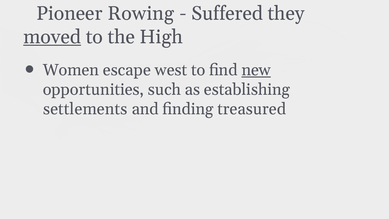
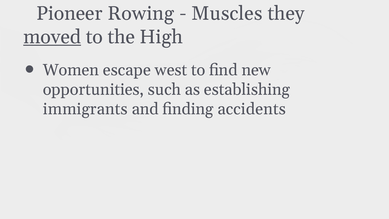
Suffered: Suffered -> Muscles
new underline: present -> none
settlements: settlements -> immigrants
treasured: treasured -> accidents
